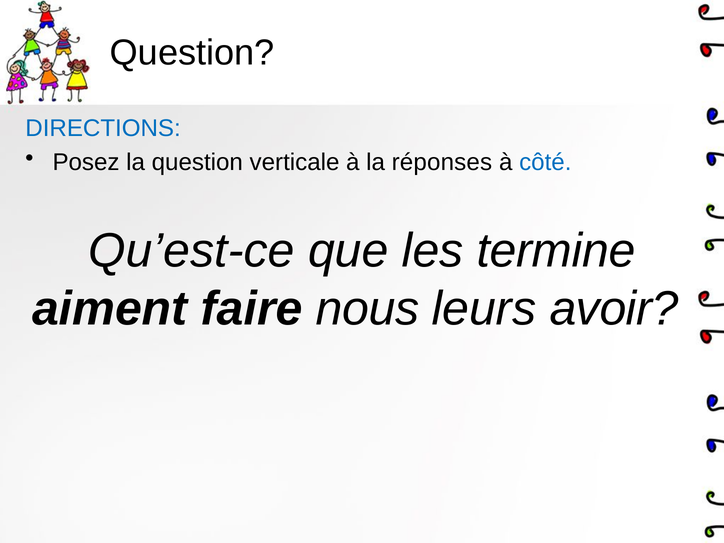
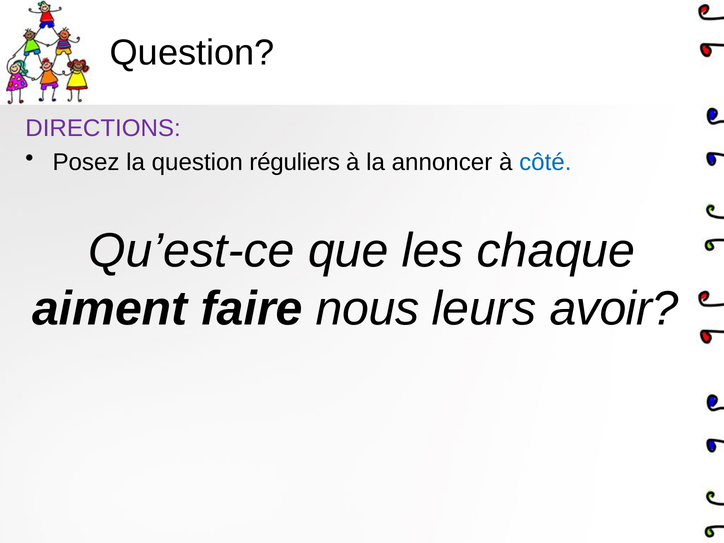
DIRECTIONS colour: blue -> purple
verticale: verticale -> réguliers
réponses: réponses -> annoncer
termine: termine -> chaque
